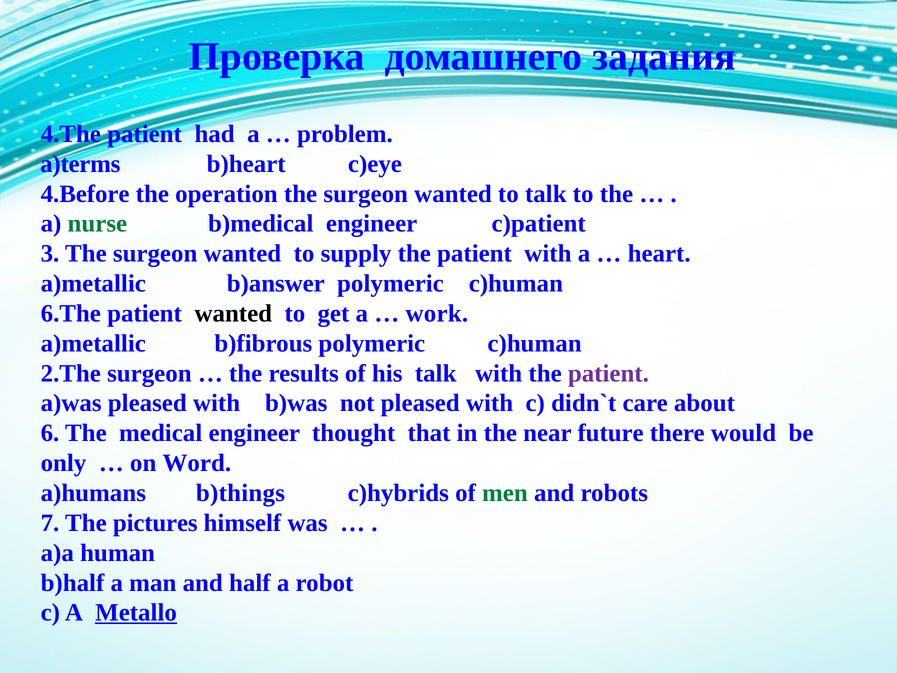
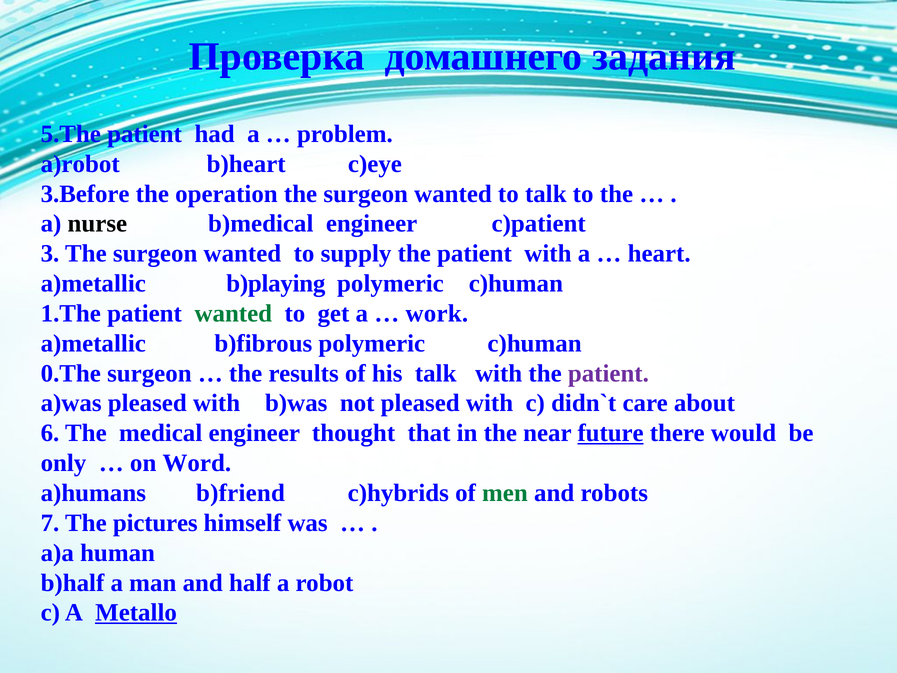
4.The: 4.The -> 5.The
a)terms: a)terms -> a)robot
4.Before: 4.Before -> 3.Before
nurse colour: green -> black
b)answer: b)answer -> b)playing
6.The: 6.The -> 1.The
wanted at (233, 313) colour: black -> green
2.The: 2.The -> 0.The
future underline: none -> present
b)things: b)things -> b)friend
